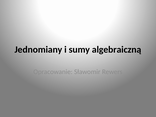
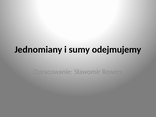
algebraiczną: algebraiczną -> odejmujemy
